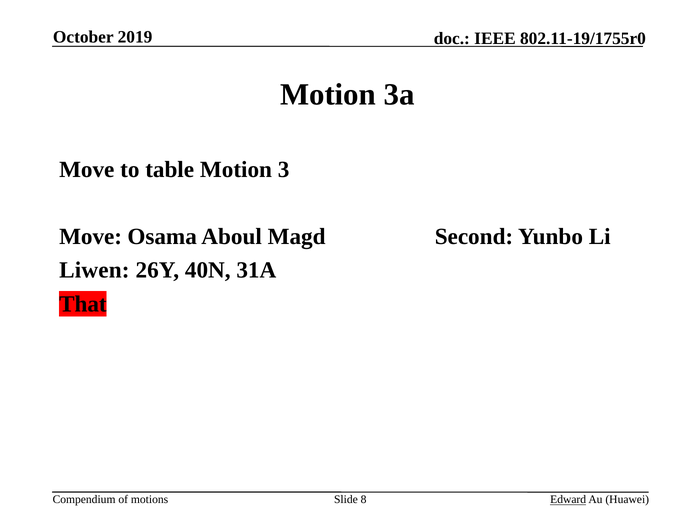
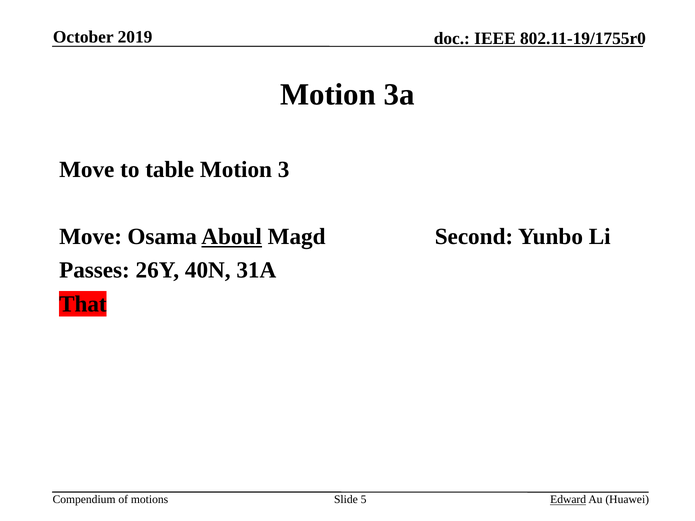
Aboul underline: none -> present
Liwen: Liwen -> Passes
8: 8 -> 5
